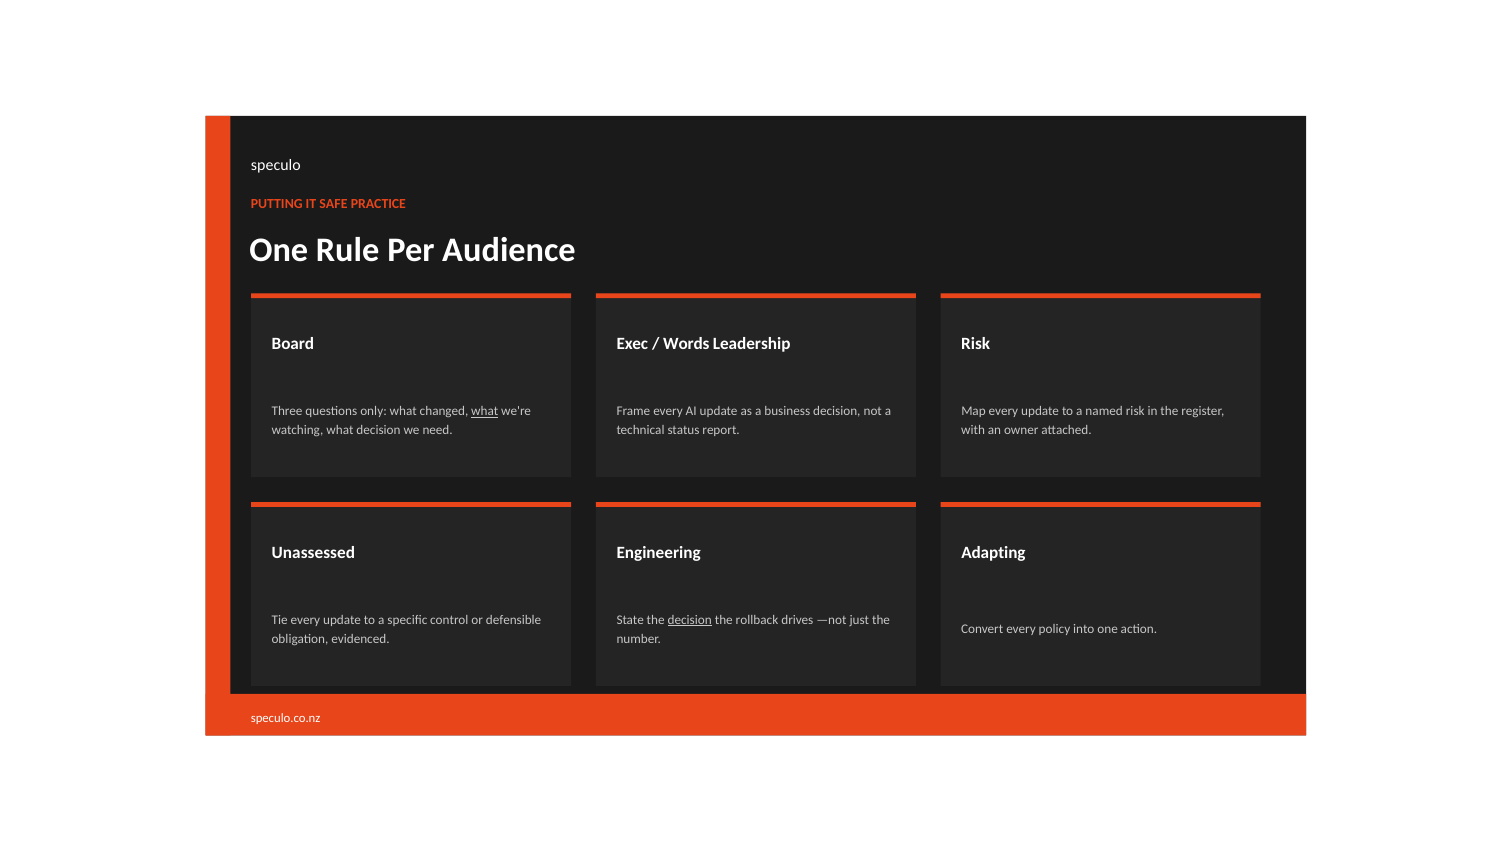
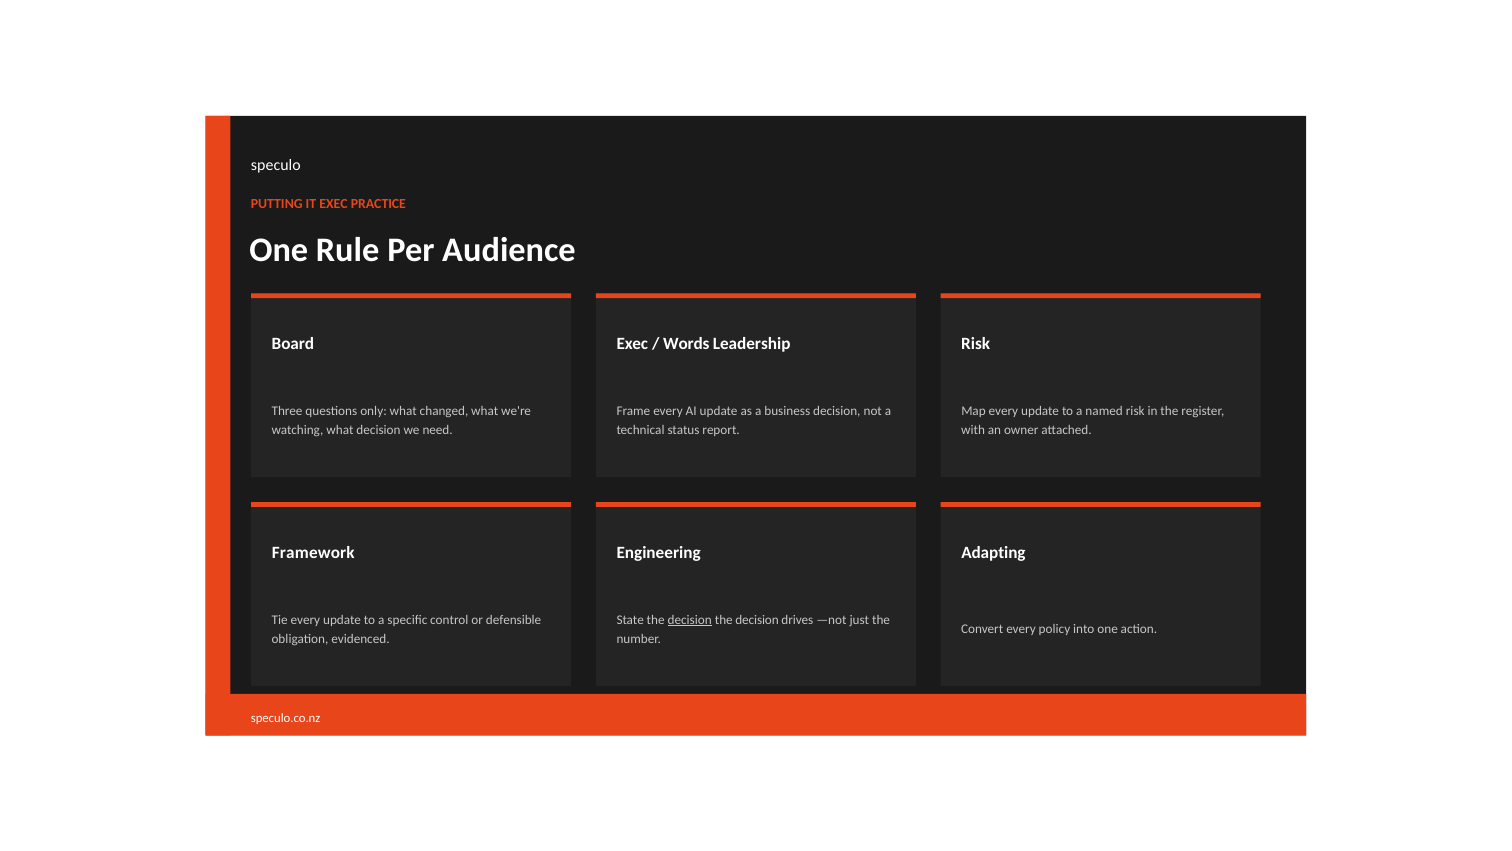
IT SAFE: SAFE -> EXEC
what at (485, 411) underline: present -> none
Unassessed: Unassessed -> Framework
rollback at (757, 619): rollback -> decision
